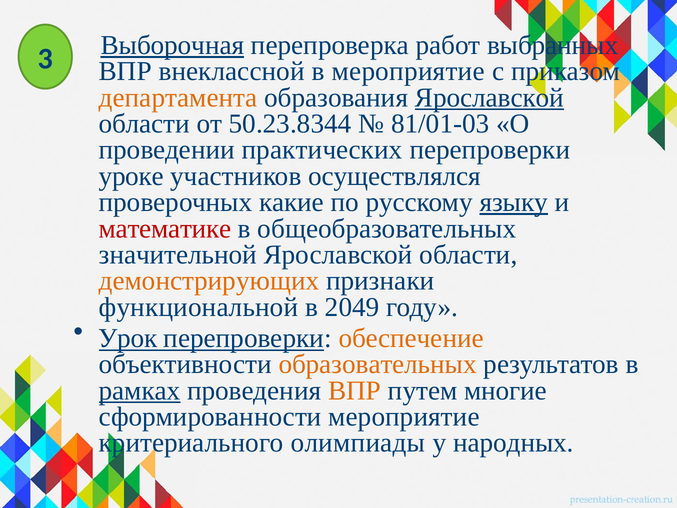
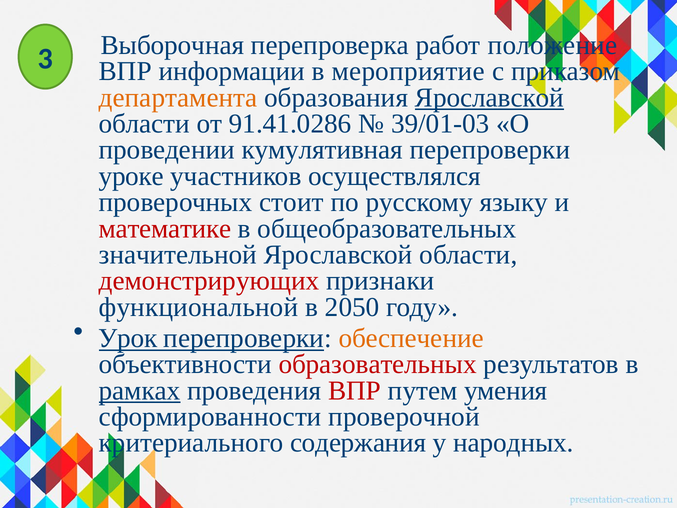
Выборочная underline: present -> none
выбранных: выбранных -> положение
внеклассной: внеклассной -> информации
50.23.8344: 50.23.8344 -> 91.41.0286
81/01-03: 81/01-03 -> 39/01-03
практических: практических -> кумулятивная
какие: какие -> стоит
языку underline: present -> none
демонстрирующих colour: orange -> red
2049: 2049 -> 2050
образовательных colour: orange -> red
ВПР at (355, 390) colour: orange -> red
многие: многие -> умения
сформированности мероприятие: мероприятие -> проверочной
олимпиады: олимпиады -> содержания
